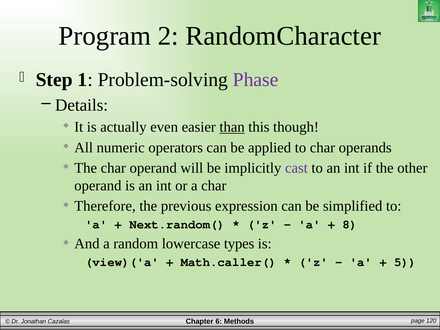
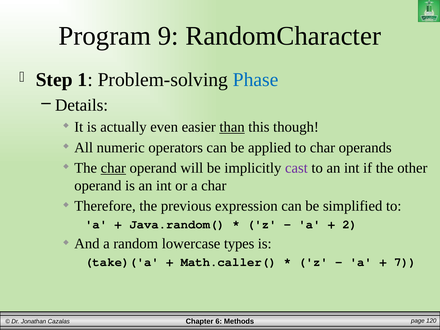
2: 2 -> 9
Phase colour: purple -> blue
char at (113, 168) underline: none -> present
Next.random(: Next.random( -> Java.random(
8: 8 -> 2
view)('a: view)('a -> take)('a
5: 5 -> 7
